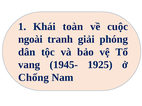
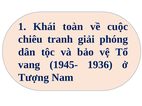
ngoài: ngoài -> chiêu
1925: 1925 -> 1936
Chống: Chống -> Tượng
